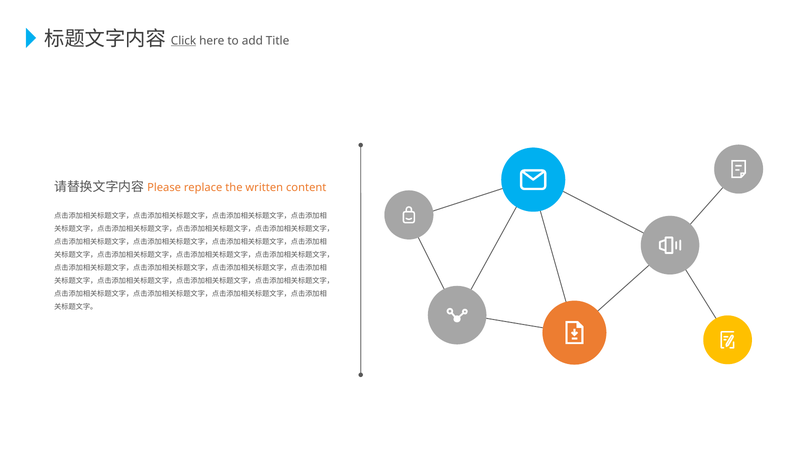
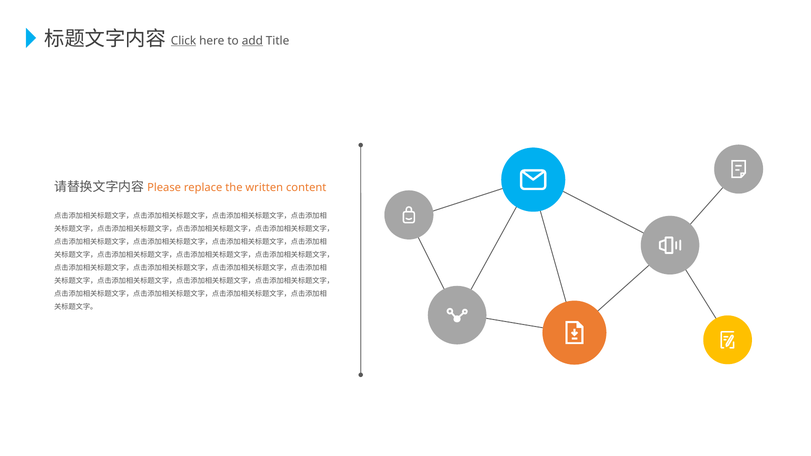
add underline: none -> present
